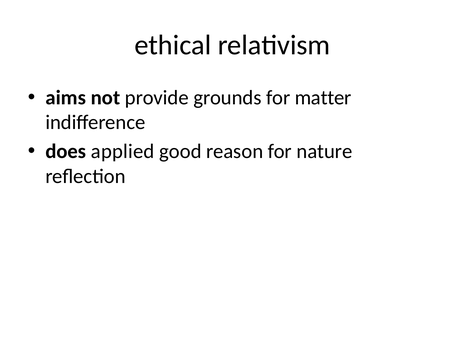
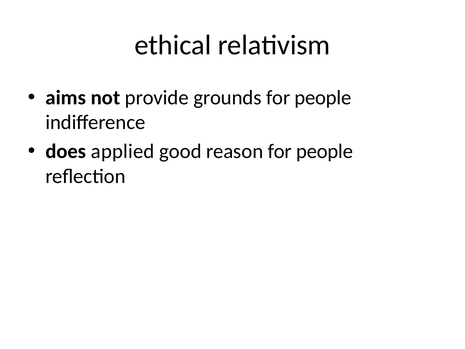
grounds for matter: matter -> people
reason for nature: nature -> people
